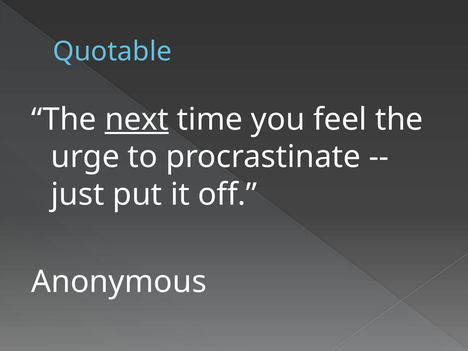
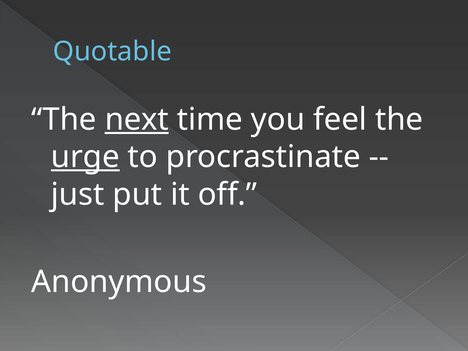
urge underline: none -> present
